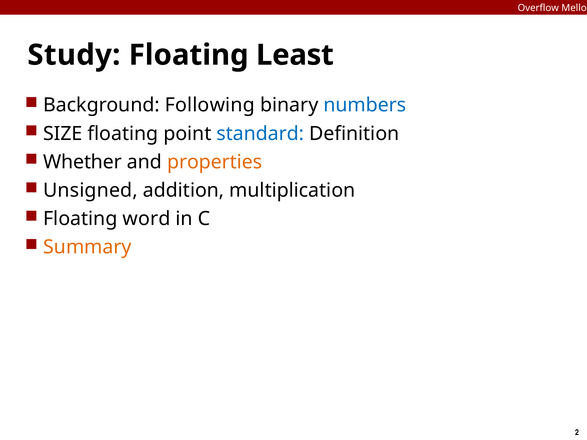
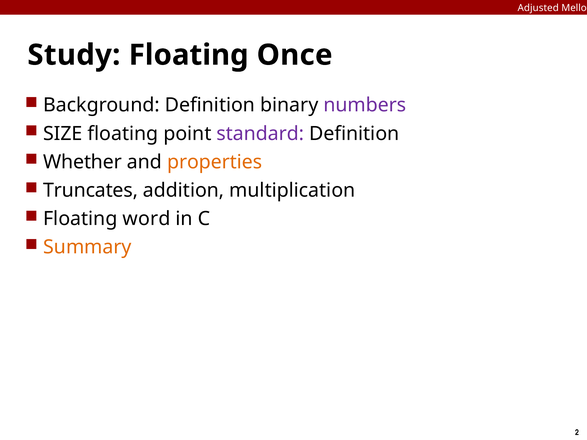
Overflow: Overflow -> Adjusted
Least: Least -> Once
Background Following: Following -> Definition
numbers colour: blue -> purple
standard colour: blue -> purple
Unsigned: Unsigned -> Truncates
